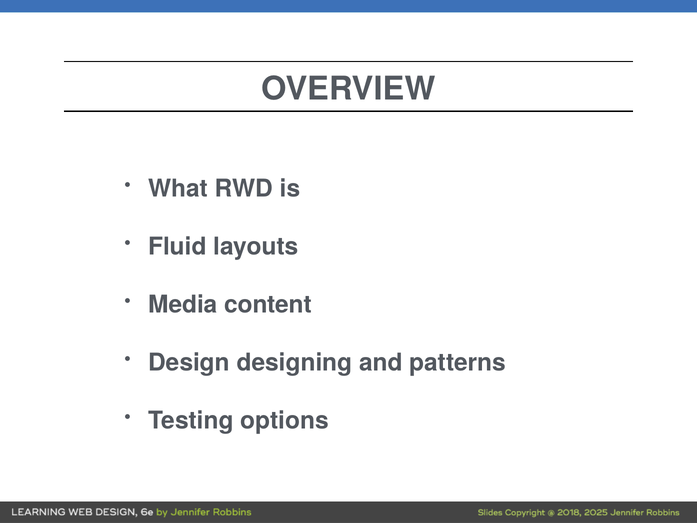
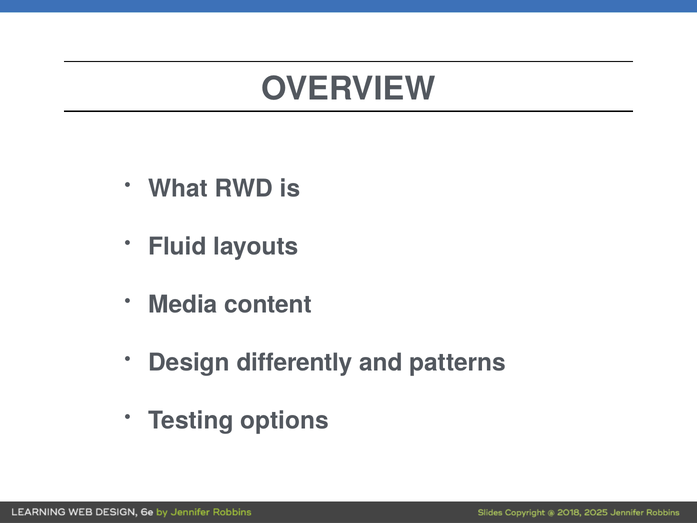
designing: designing -> differently
